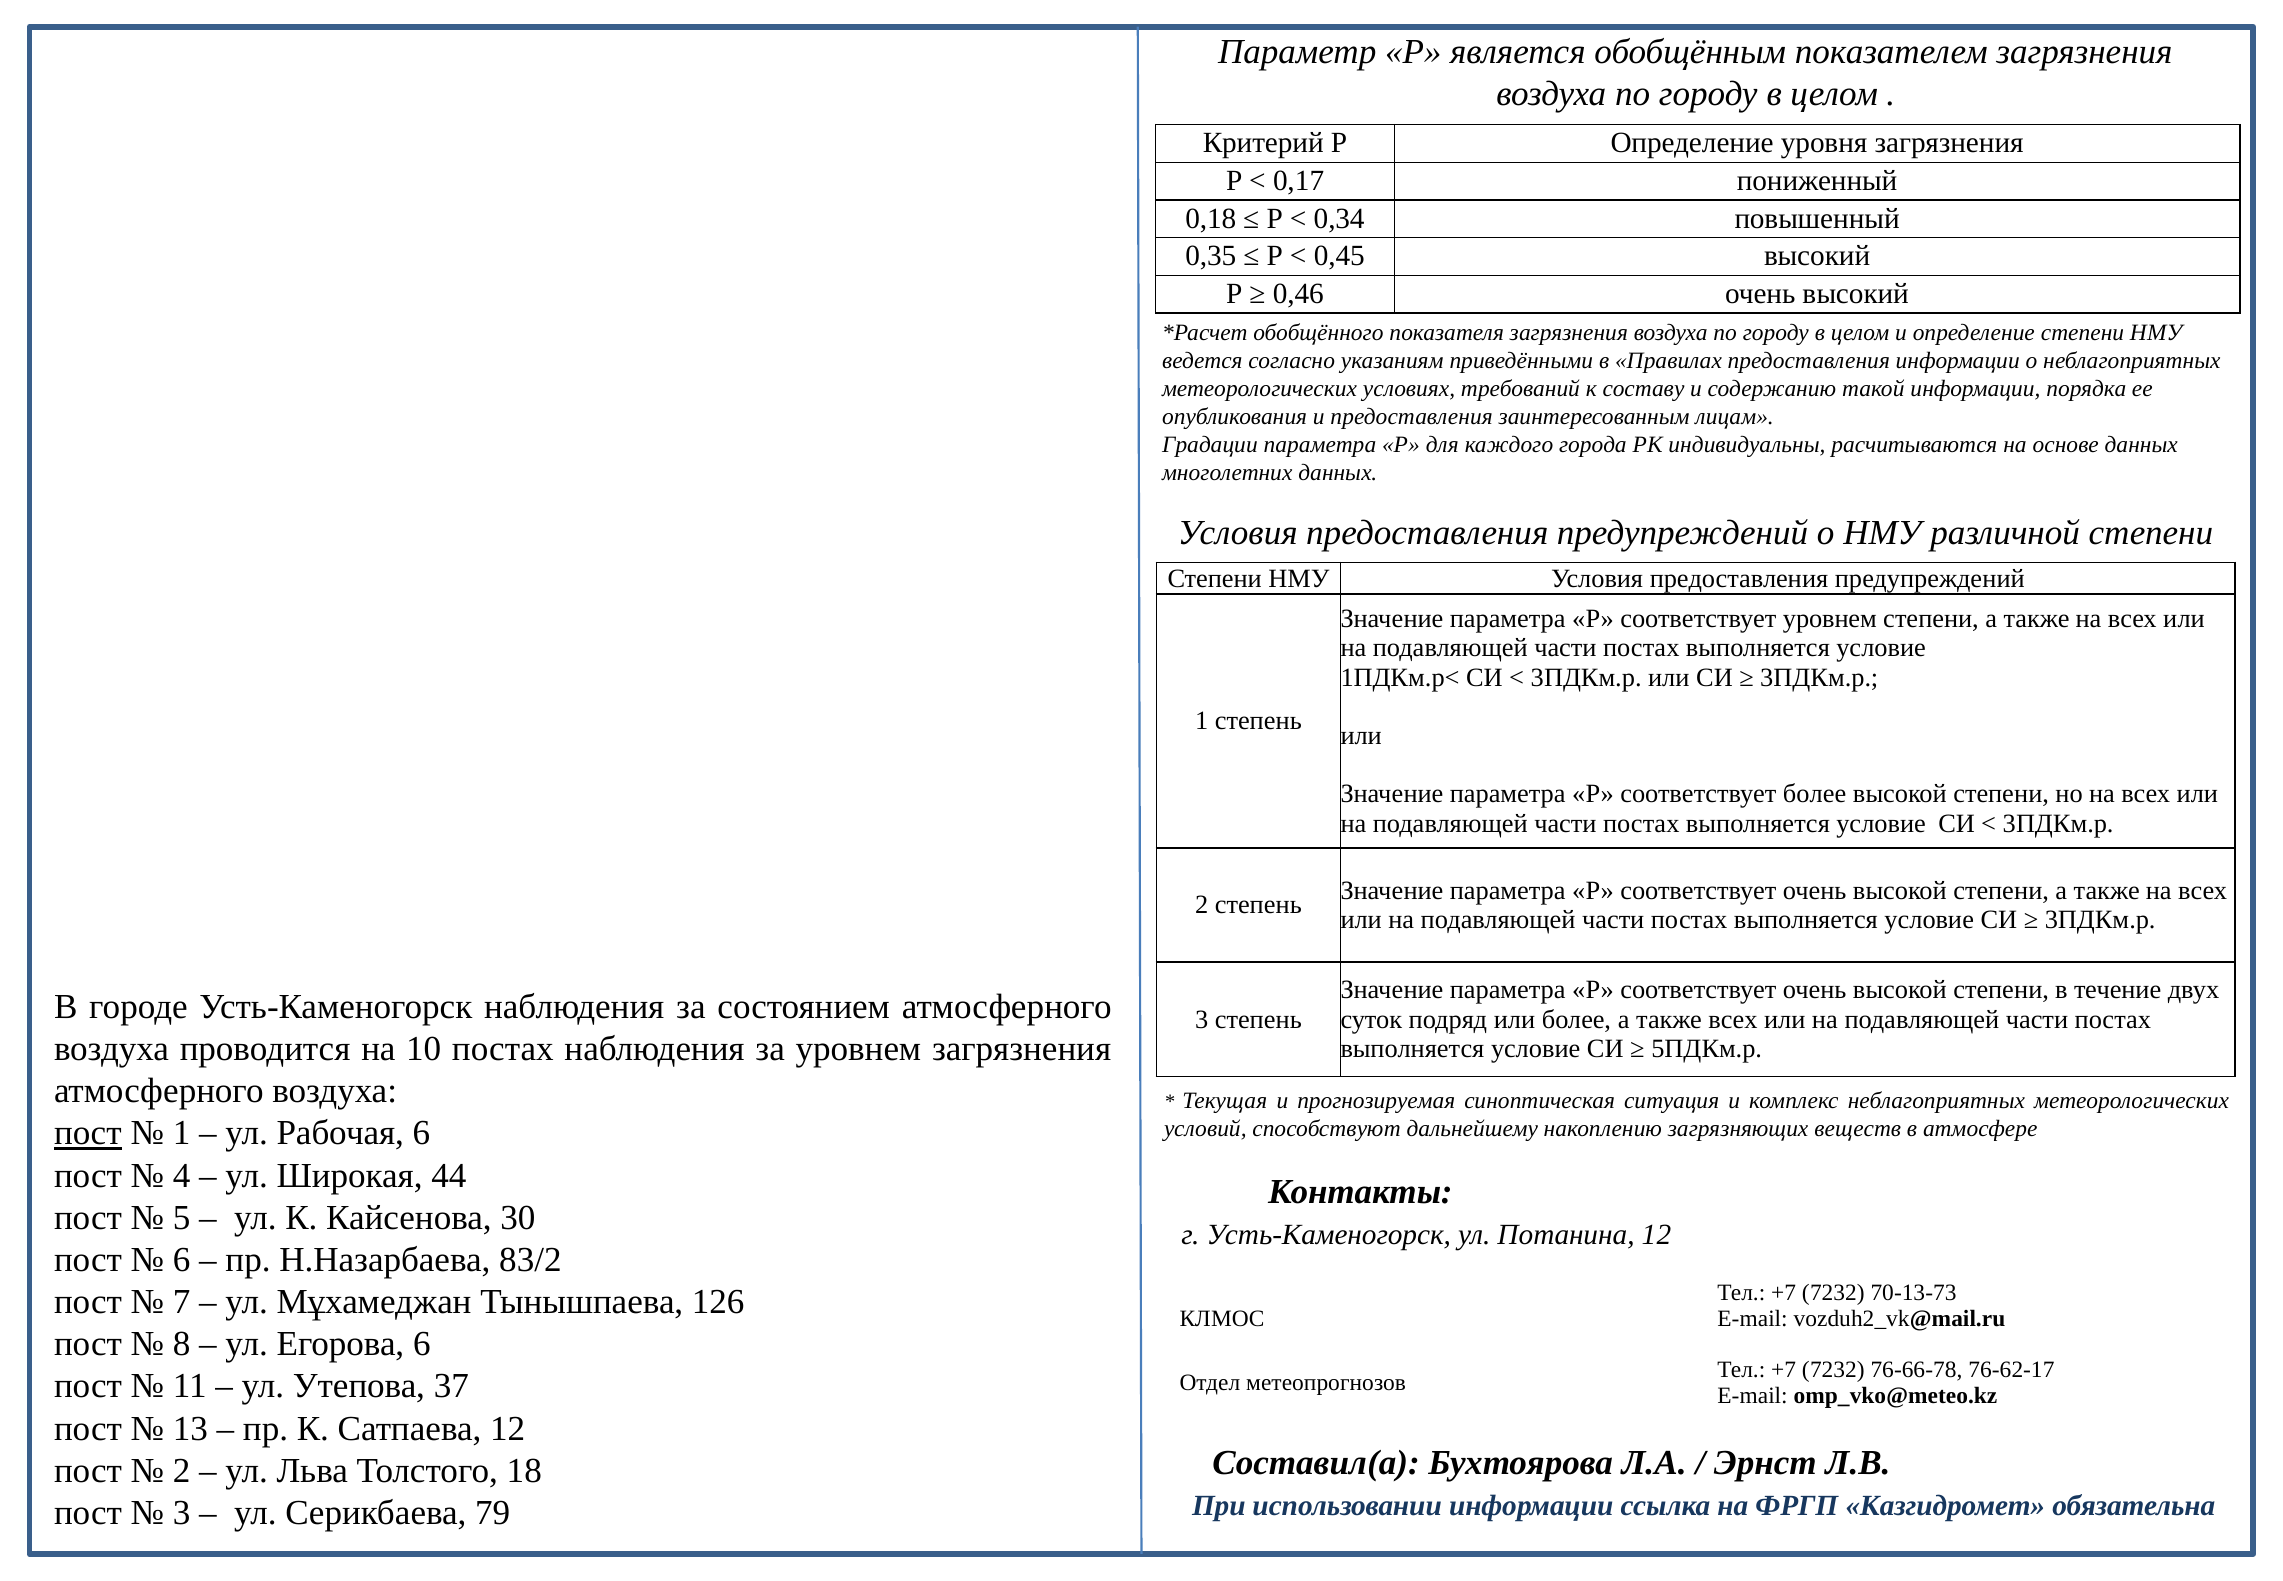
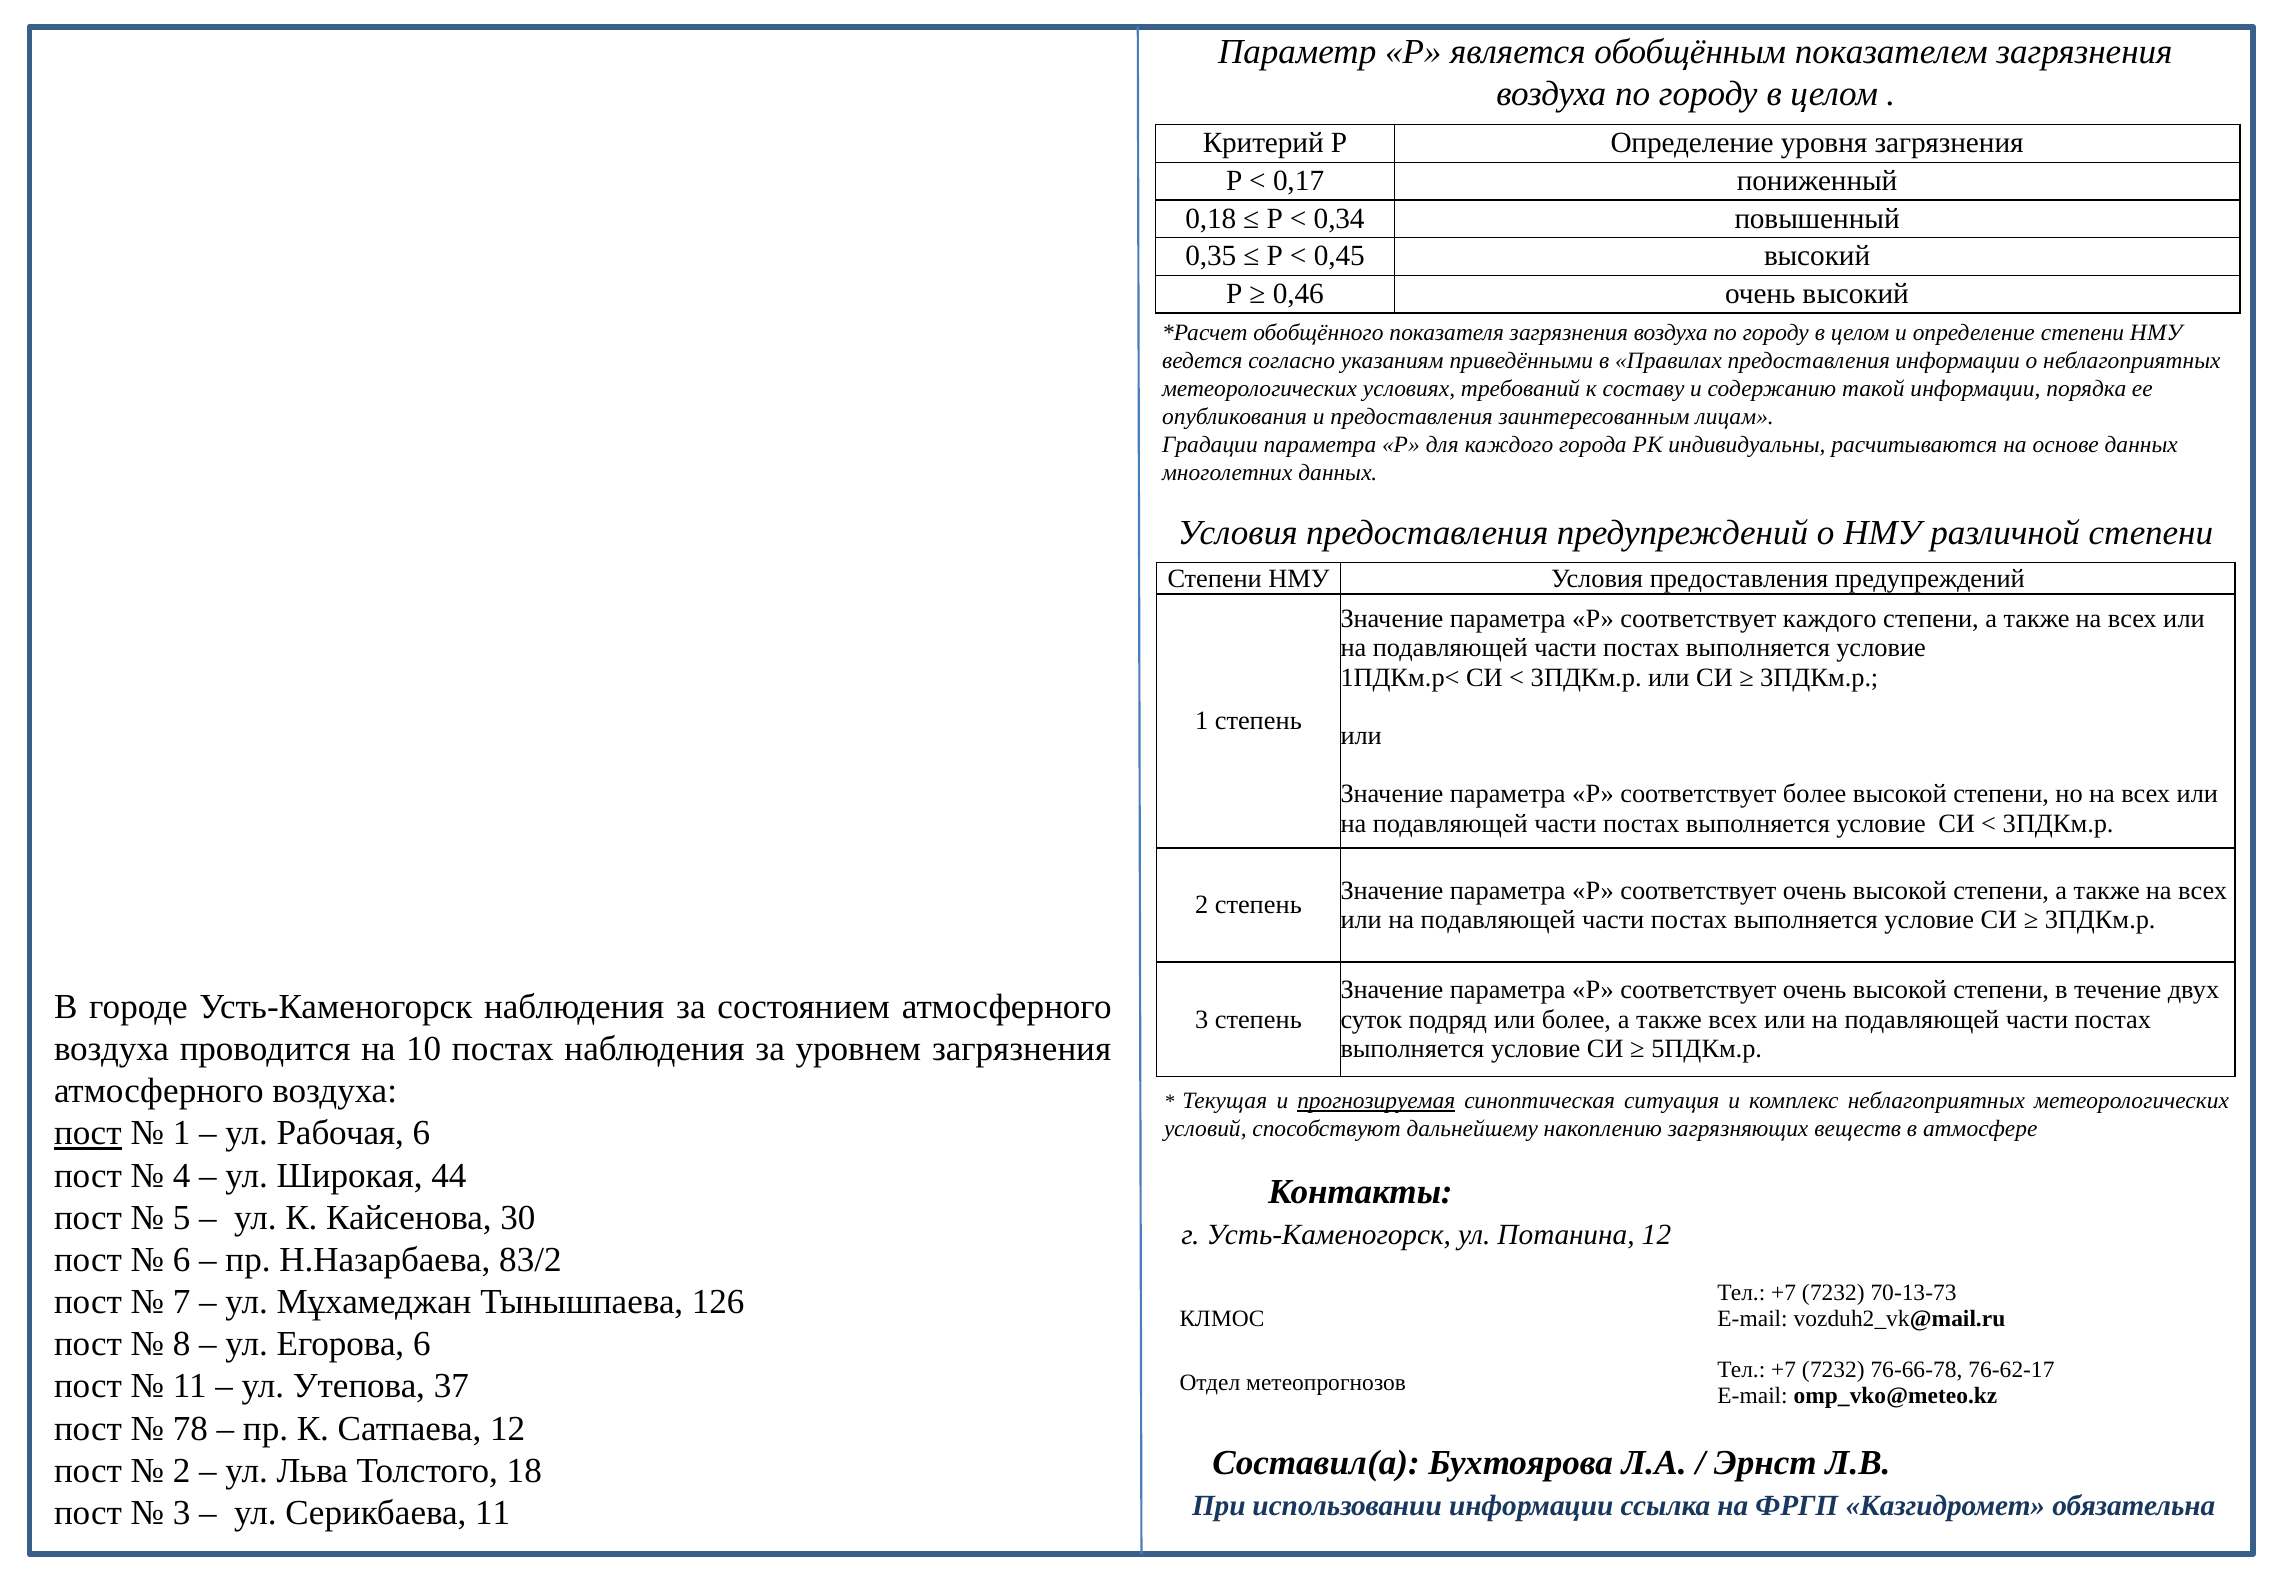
соответствует уровнем: уровнем -> каждого
прогнозируемая underline: none -> present
13: 13 -> 78
Серикбаева 79: 79 -> 11
